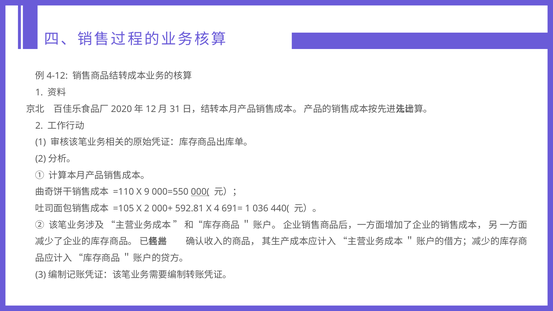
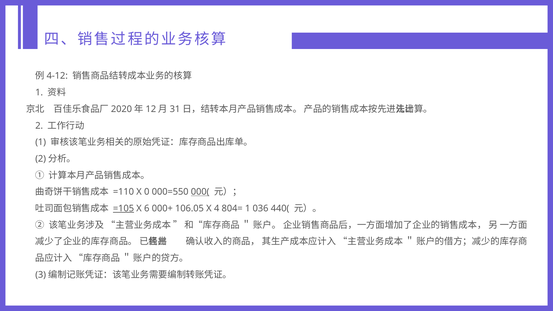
9: 9 -> 0
=105 underline: none -> present
X 2: 2 -> 6
592.81: 592.81 -> 106.05
691=: 691= -> 804=
